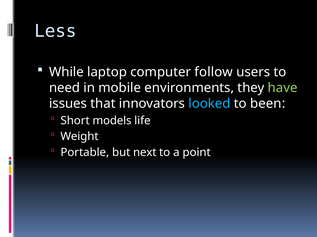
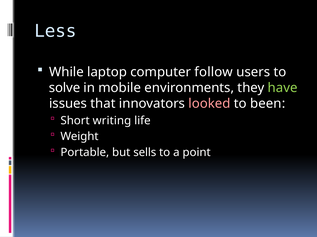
need: need -> solve
looked colour: light blue -> pink
models: models -> writing
next: next -> sells
